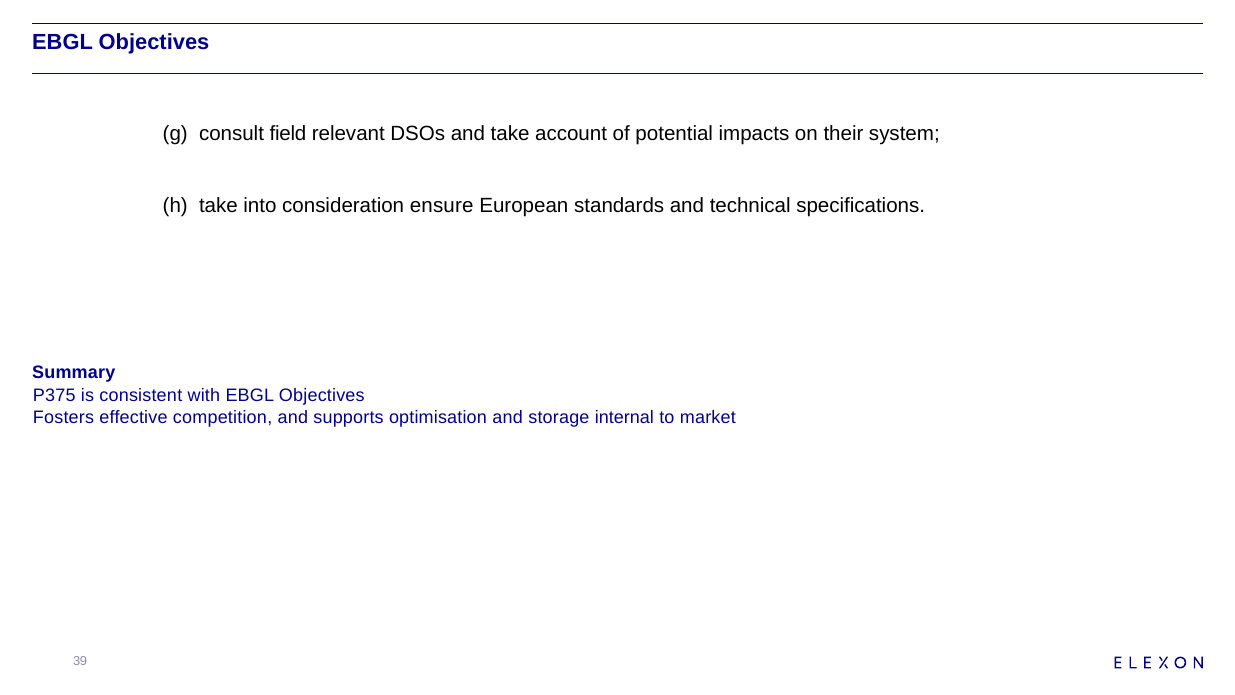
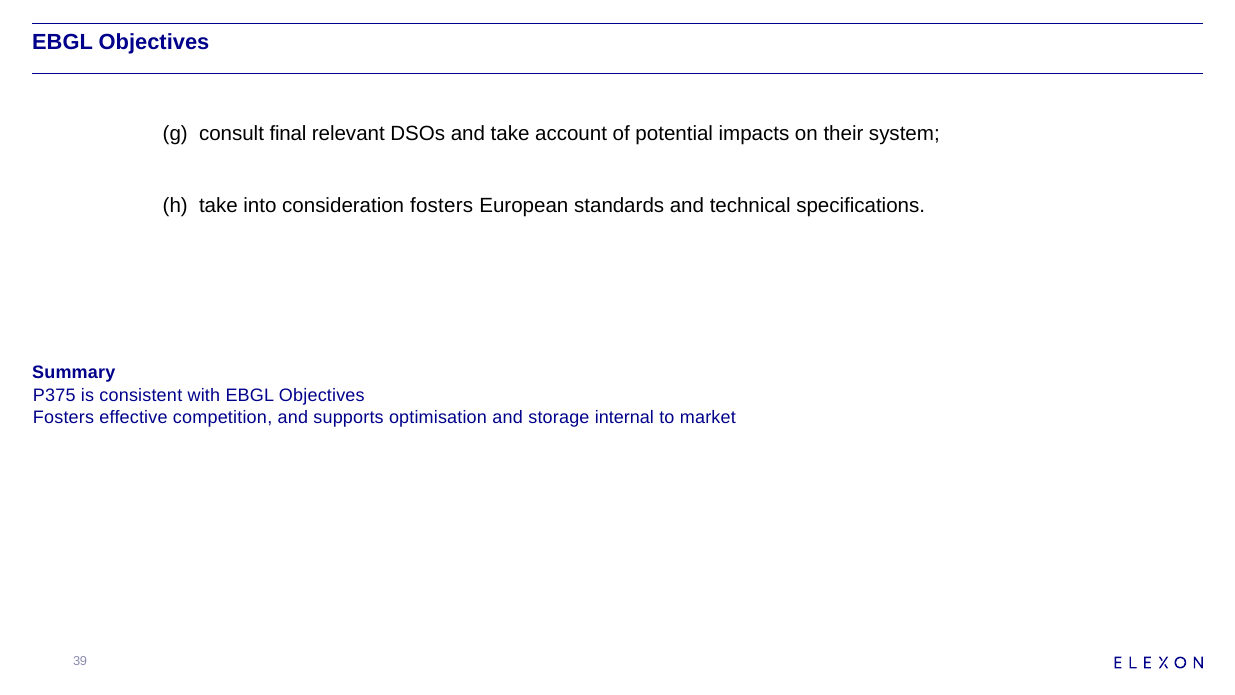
field: field -> final
consideration ensure: ensure -> fosters
